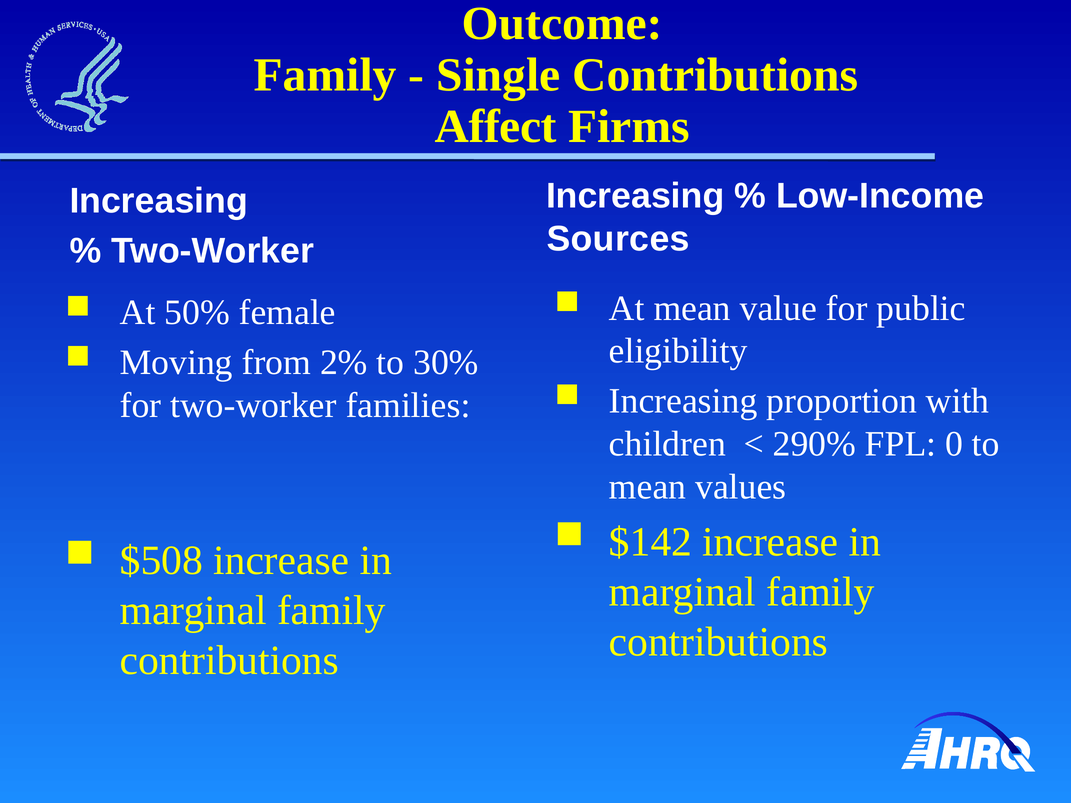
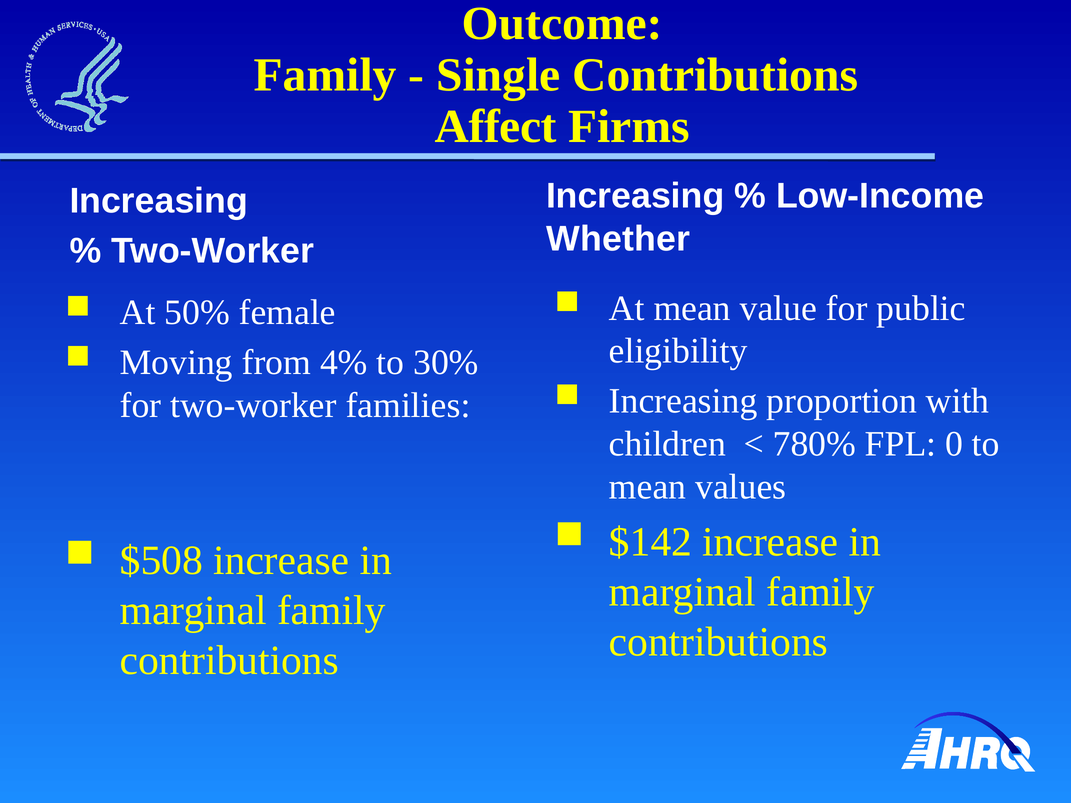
Sources: Sources -> Whether
2%: 2% -> 4%
290%: 290% -> 780%
